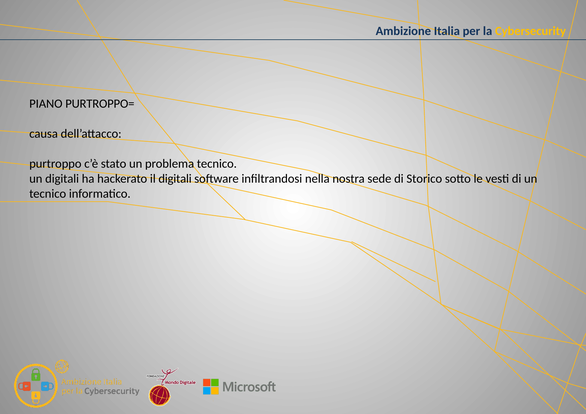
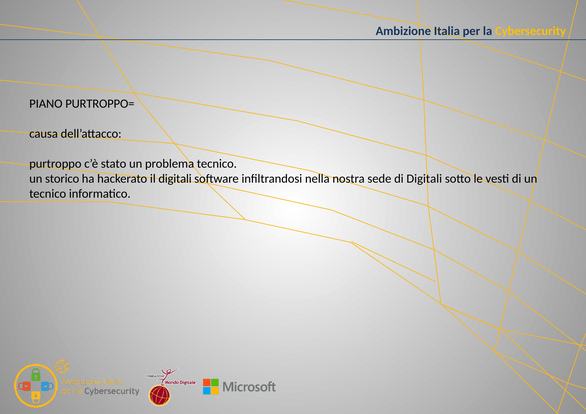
un digitali: digitali -> storico
di Storico: Storico -> Digitali
